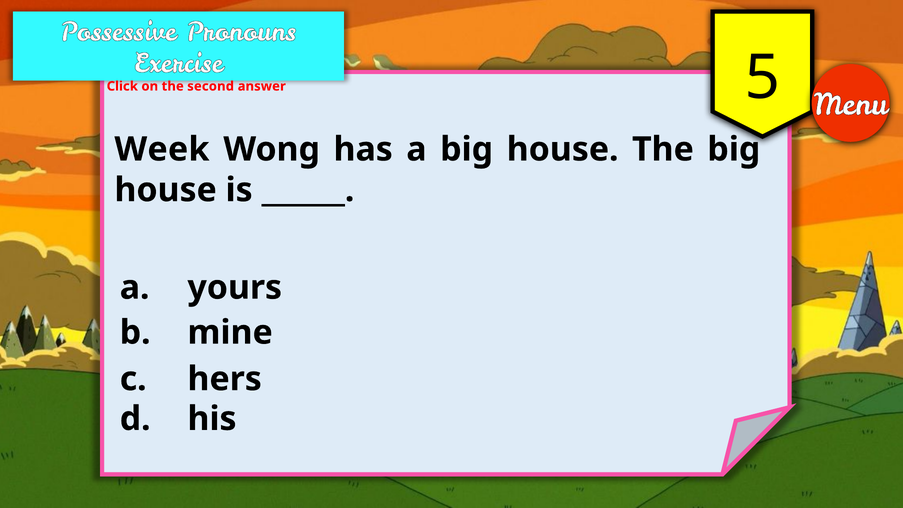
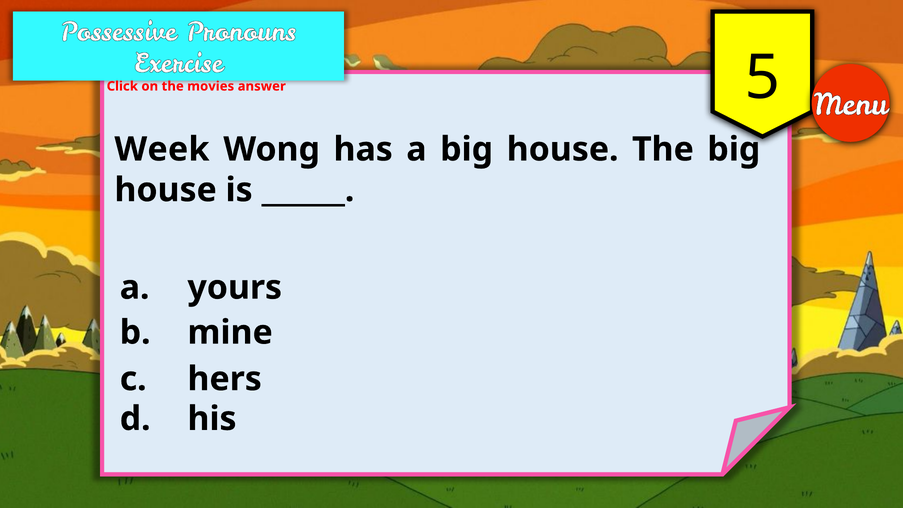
second: second -> movies
